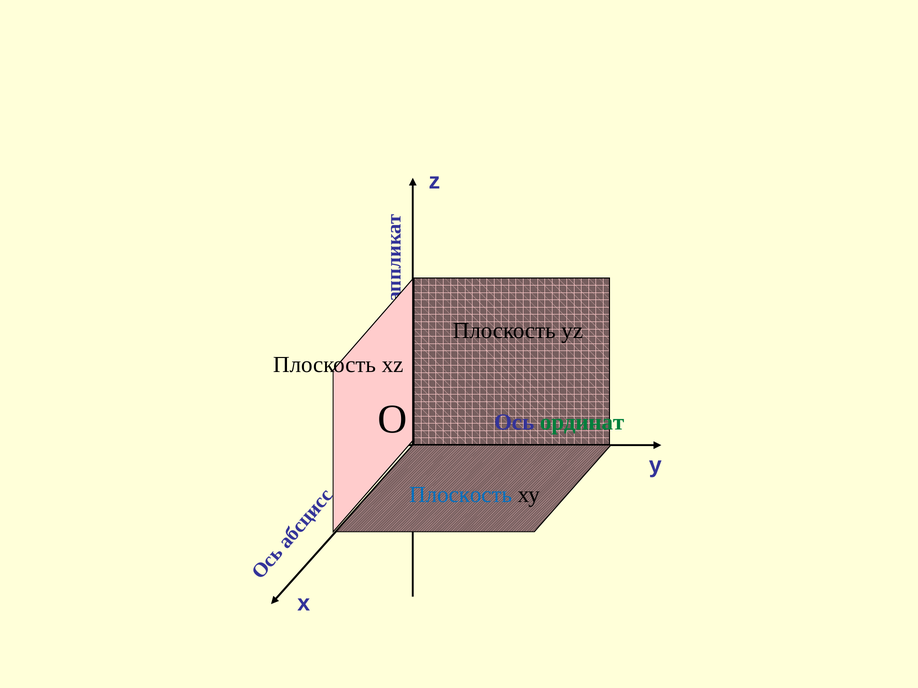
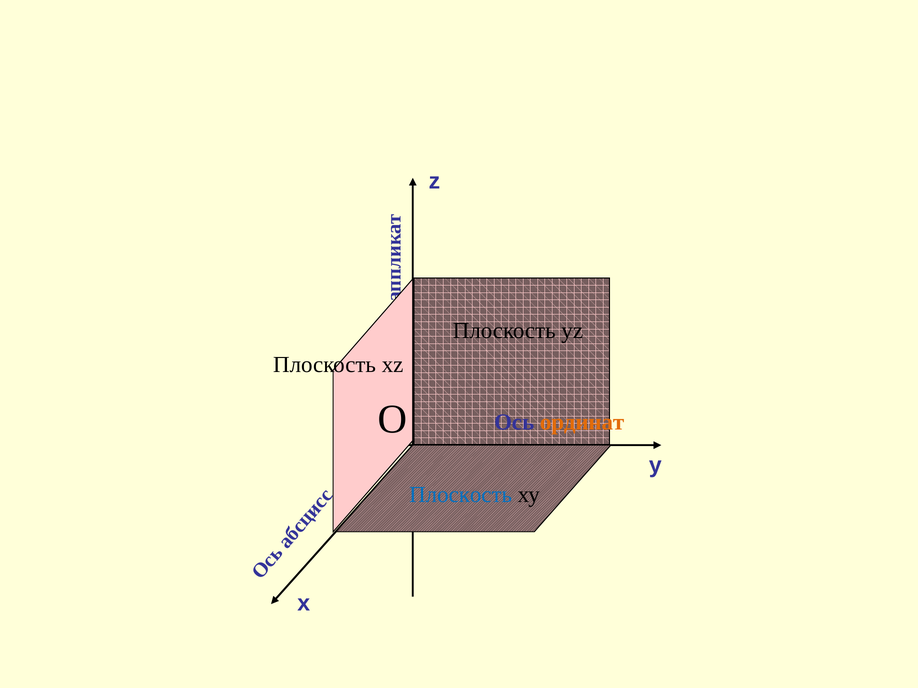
ординат colour: green -> orange
